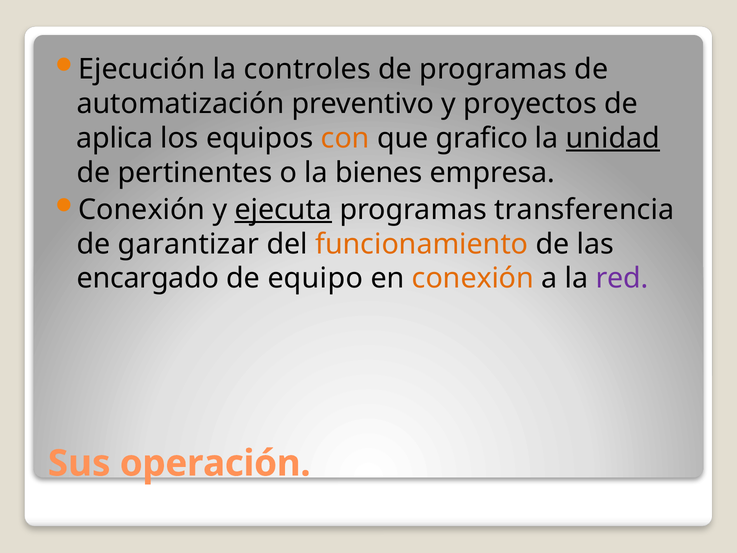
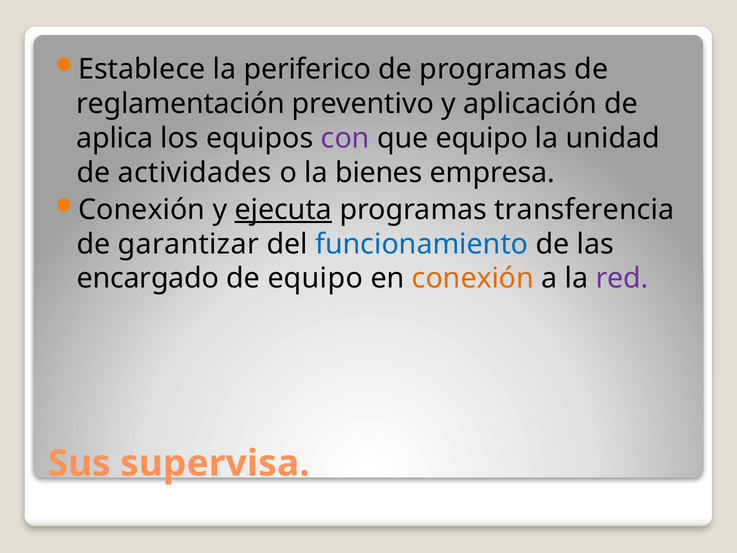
Ejecución: Ejecución -> Establece
controles: controles -> periferico
automatización: automatización -> reglamentación
proyectos: proyectos -> aplicación
con colour: orange -> purple
que grafico: grafico -> equipo
unidad underline: present -> none
pertinentes: pertinentes -> actividades
funcionamiento colour: orange -> blue
operación: operación -> supervisa
